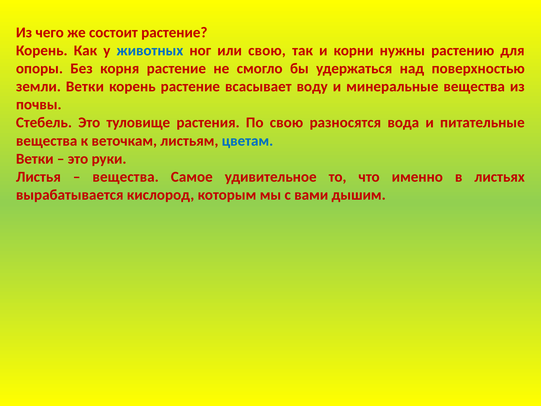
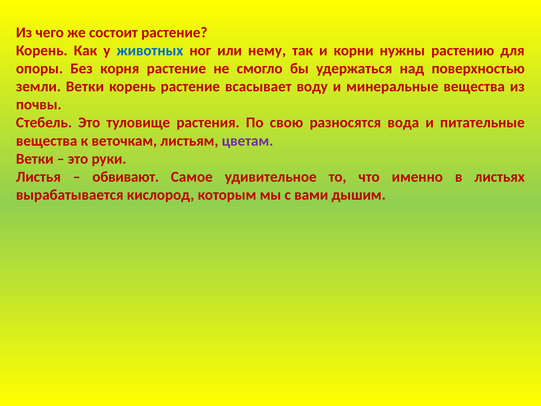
или свою: свою -> нему
цветам colour: blue -> purple
вещества at (126, 177): вещества -> обвивают
